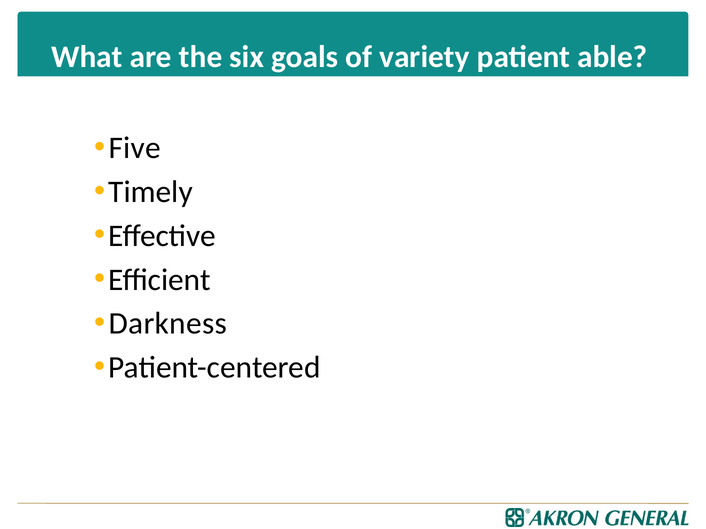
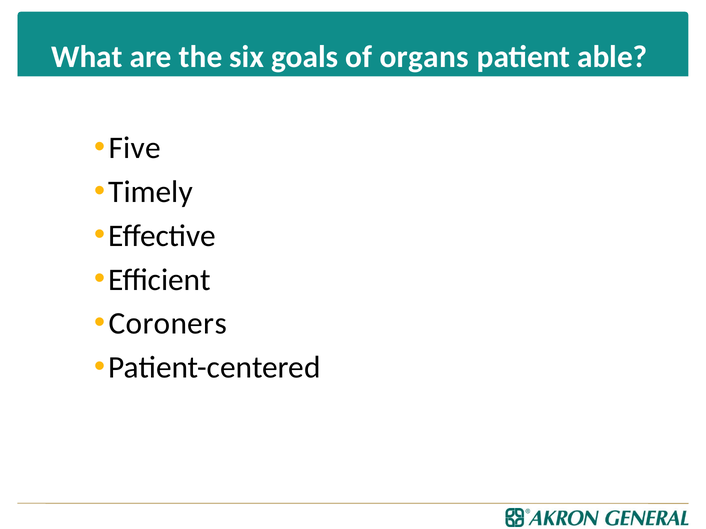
variety: variety -> organs
Darkness: Darkness -> Coroners
